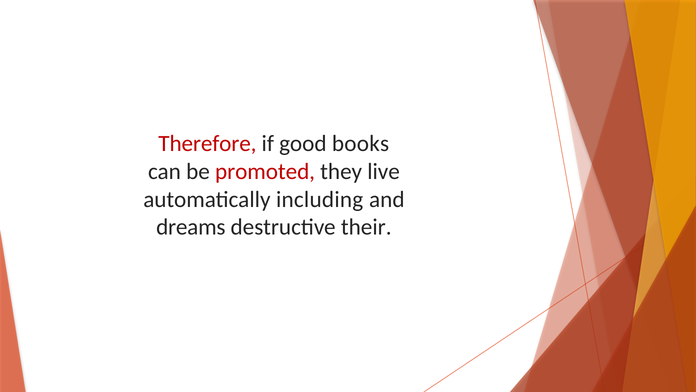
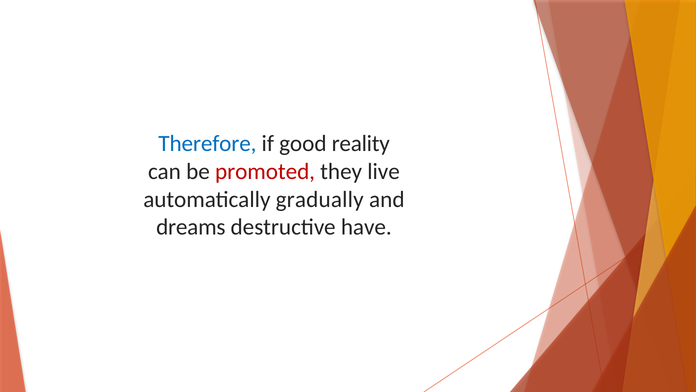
Therefore colour: red -> blue
books: books -> reality
including: including -> gradually
their: their -> have
